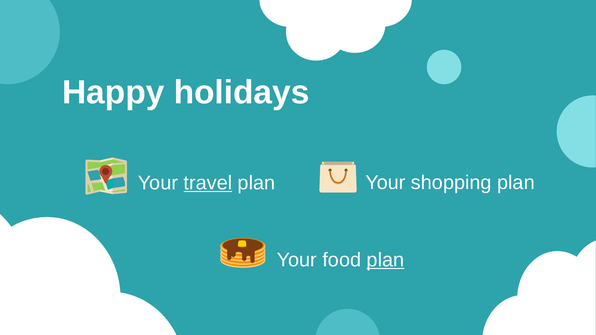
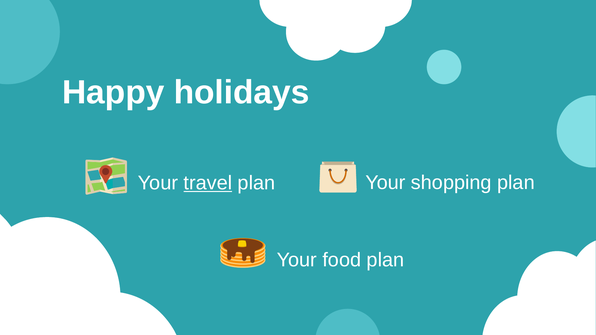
plan at (385, 260) underline: present -> none
